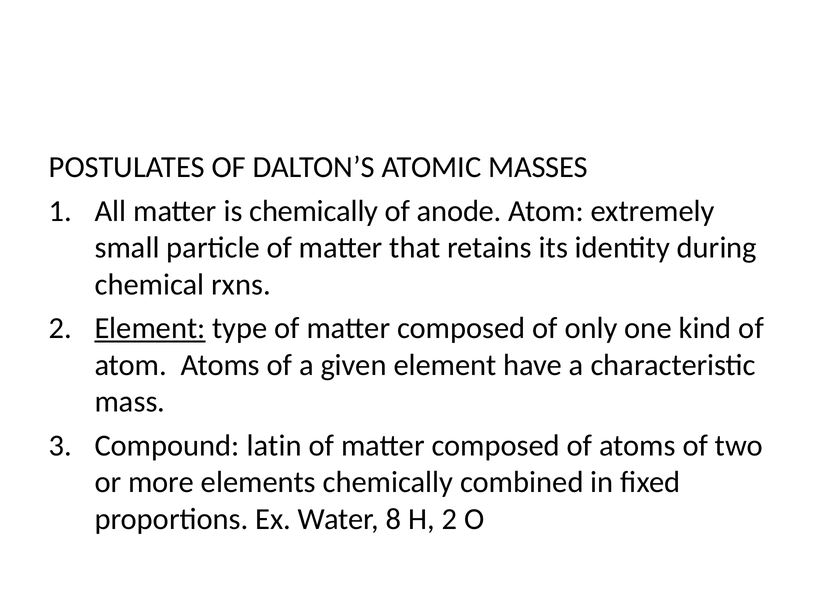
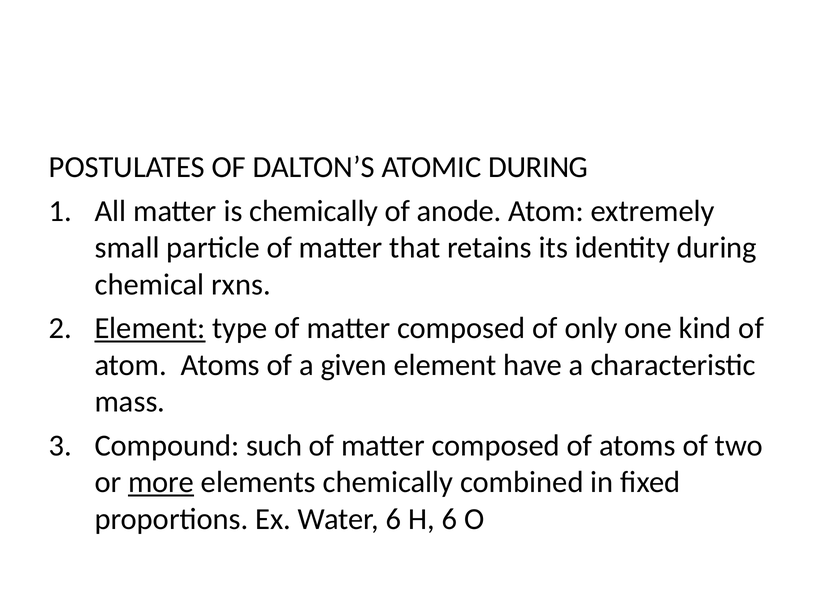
ATOMIC MASSES: MASSES -> DURING
latin: latin -> such
more underline: none -> present
Water 8: 8 -> 6
H 2: 2 -> 6
